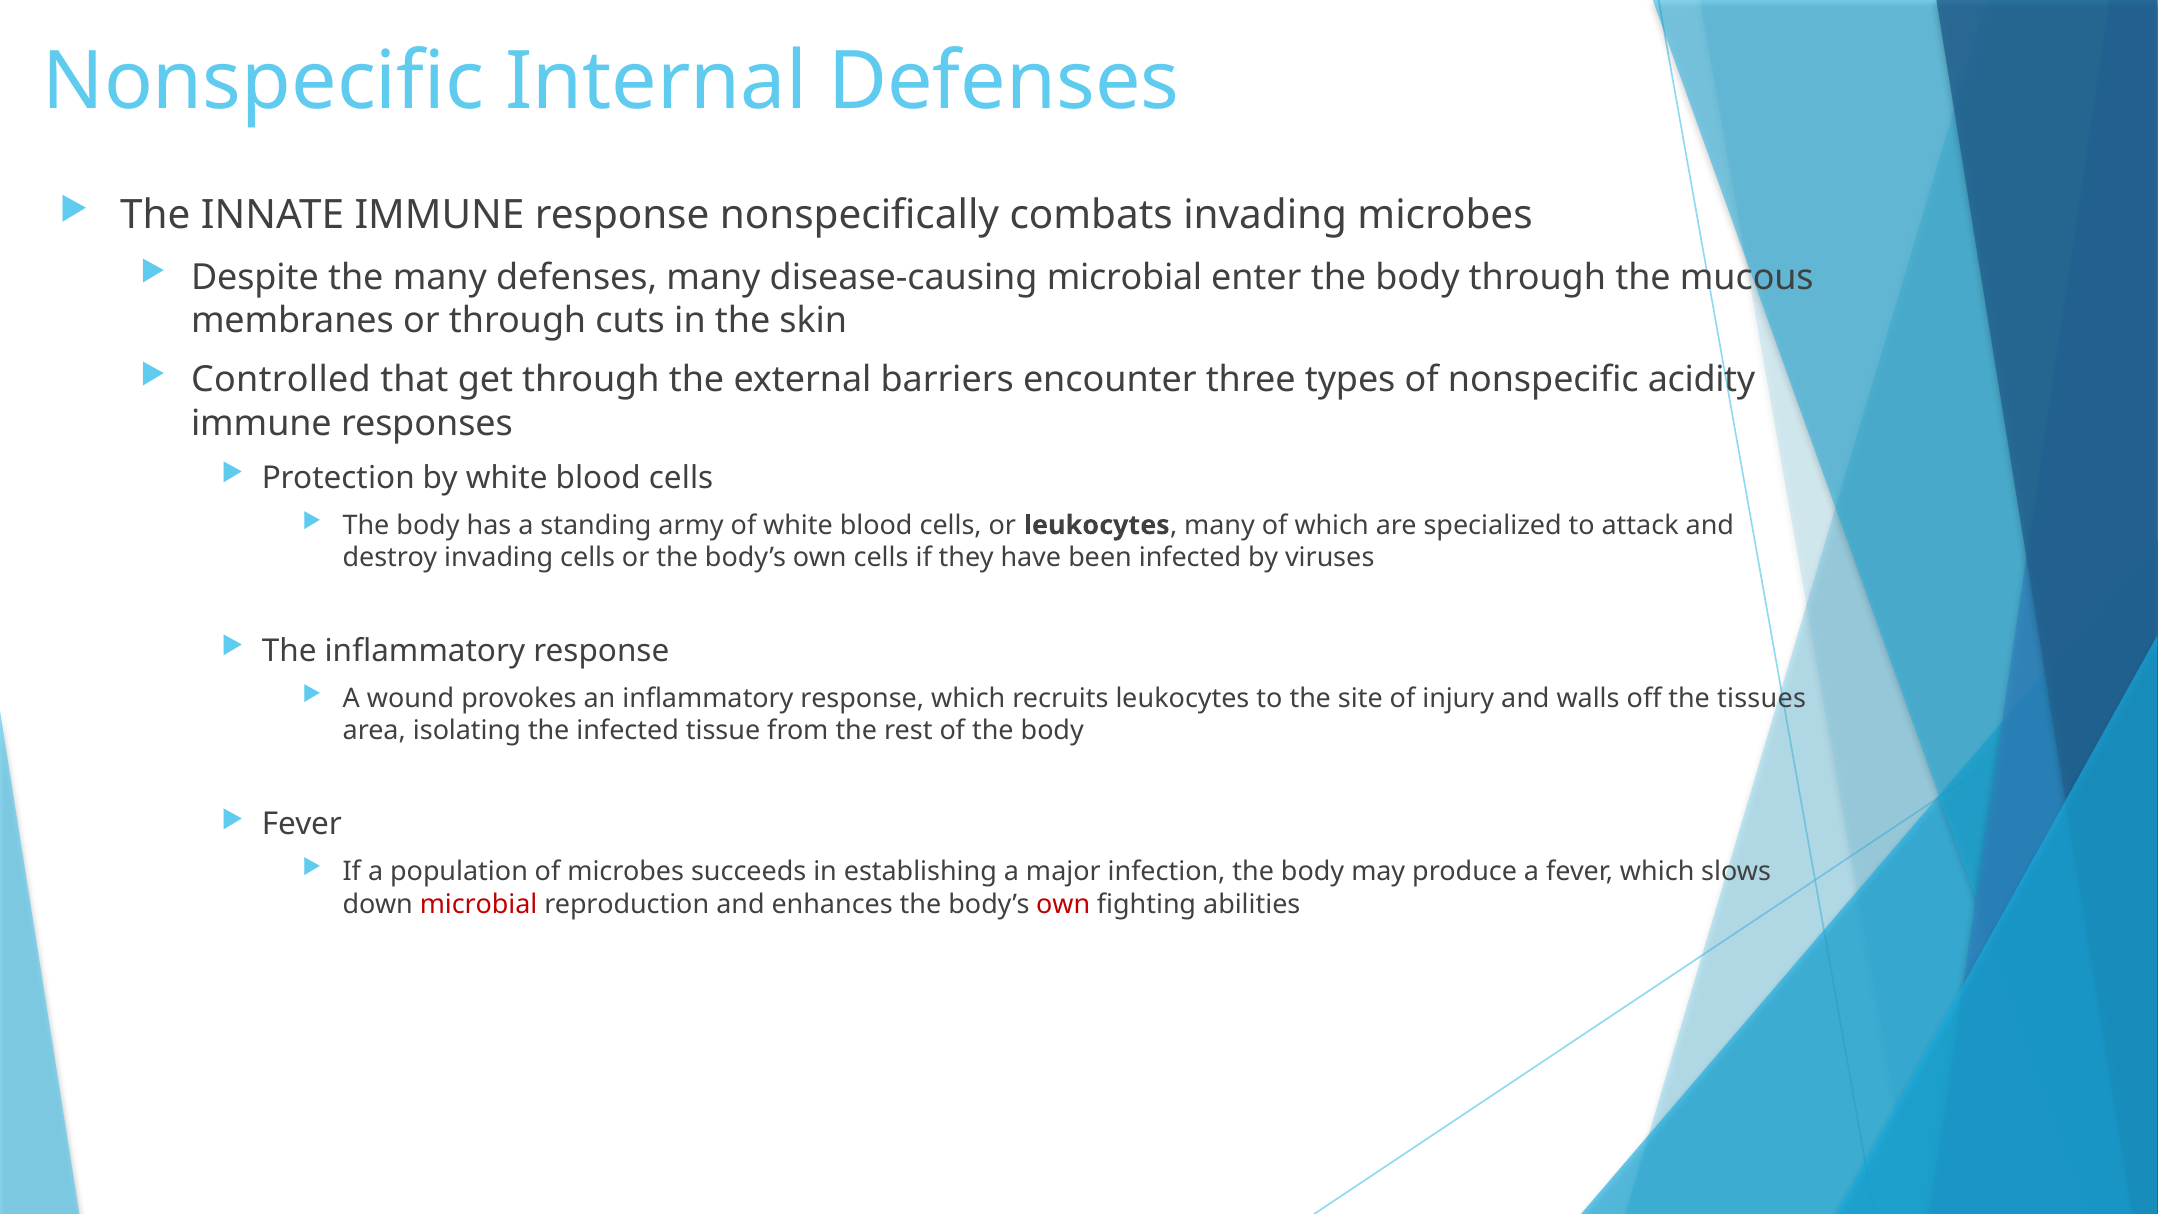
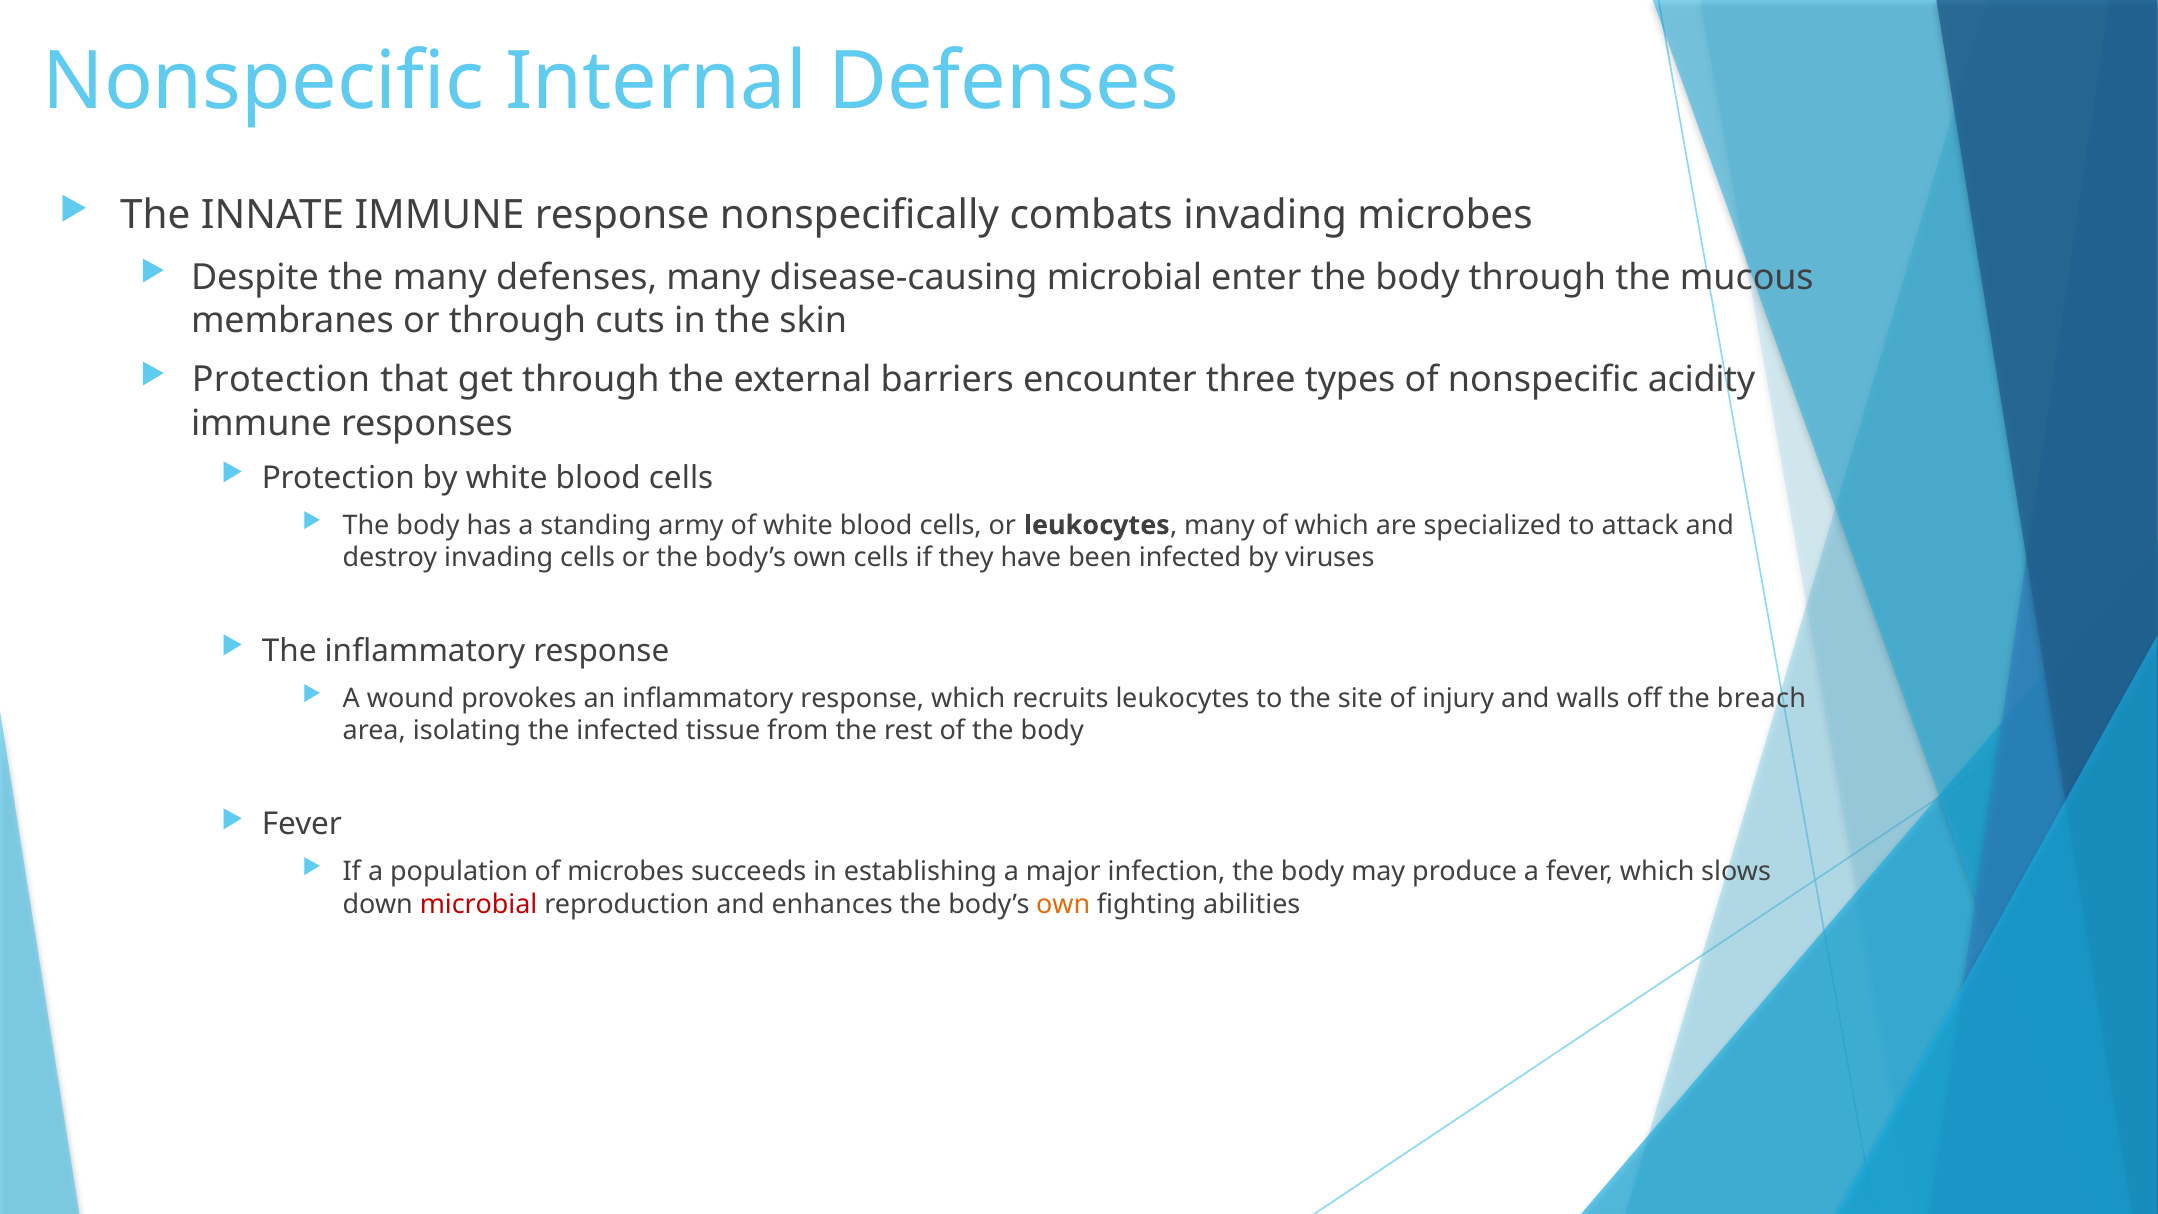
Controlled at (281, 380): Controlled -> Protection
tissues: tissues -> breach
own at (1063, 904) colour: red -> orange
